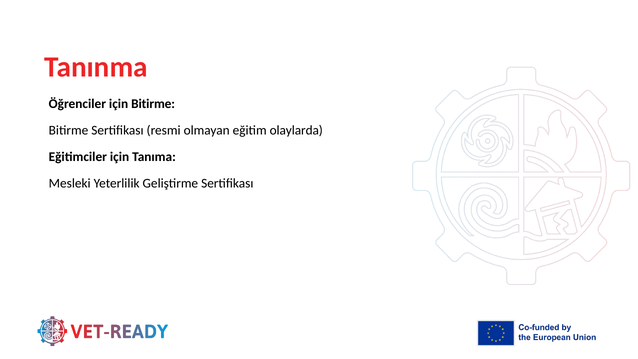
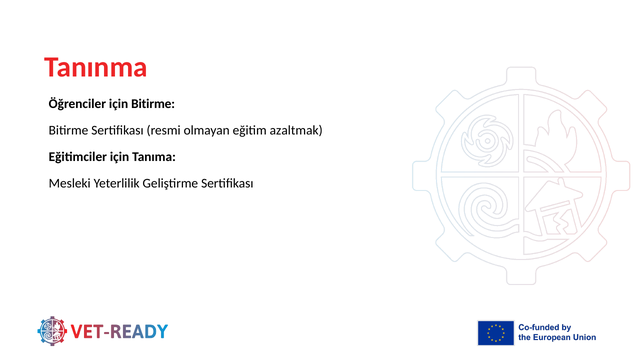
olaylarda: olaylarda -> azaltmak
